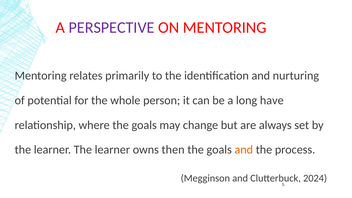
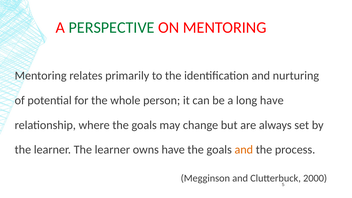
PERSPECTIVE colour: purple -> green
owns then: then -> have
2024: 2024 -> 2000
